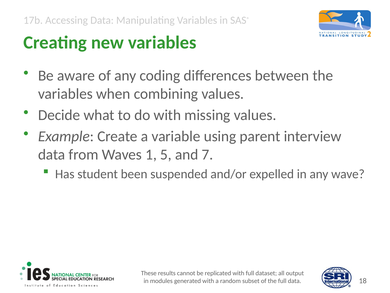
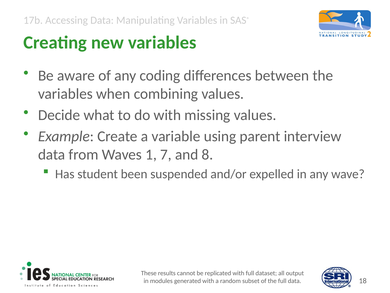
5: 5 -> 7
7: 7 -> 8
